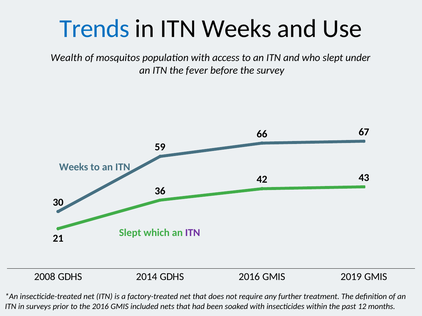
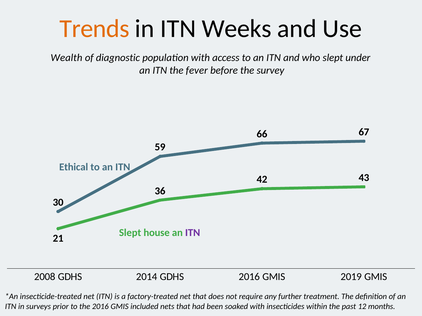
Trends colour: blue -> orange
mosquitos: mosquitos -> diagnostic
Weeks at (74, 167): Weeks -> Ethical
which: which -> house
